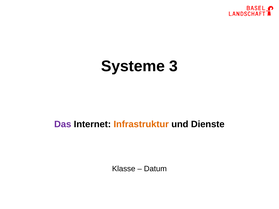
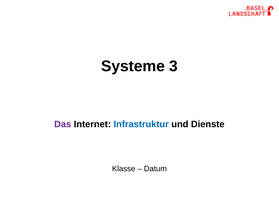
Infrastruktur colour: orange -> blue
